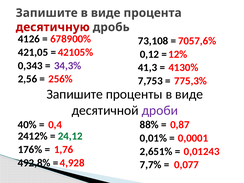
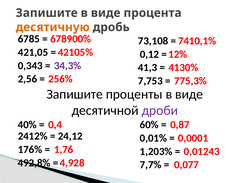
десятичную colour: red -> orange
4126: 4126 -> 6785
7057,6%: 7057,6% -> 7410,1%
88%: 88% -> 60%
24,12 colour: green -> black
2,651%: 2,651% -> 1,203%
